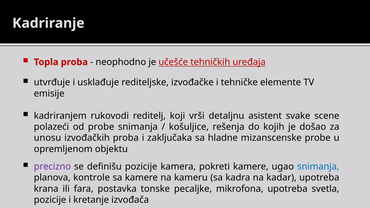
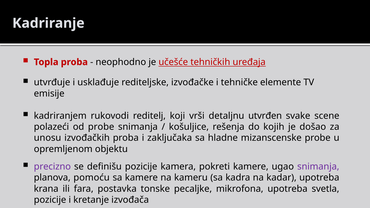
asistent: asistent -> utvrđen
snimanja at (318, 167) colour: blue -> purple
kontrole: kontrole -> pomoću
